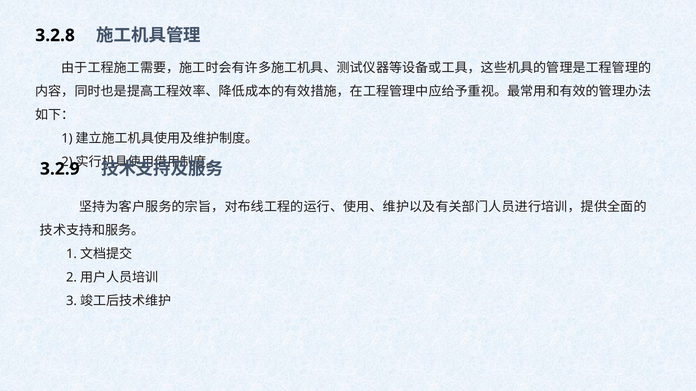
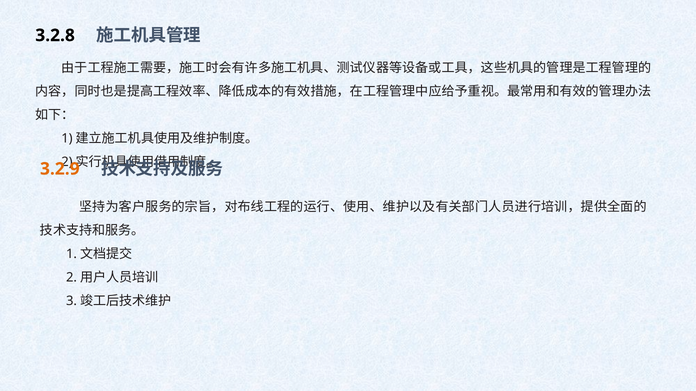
3.2.9 colour: black -> orange
